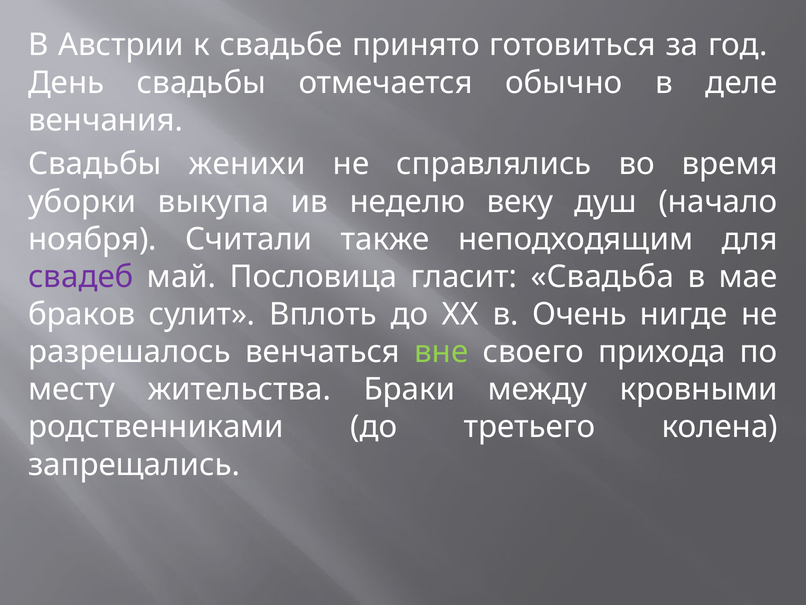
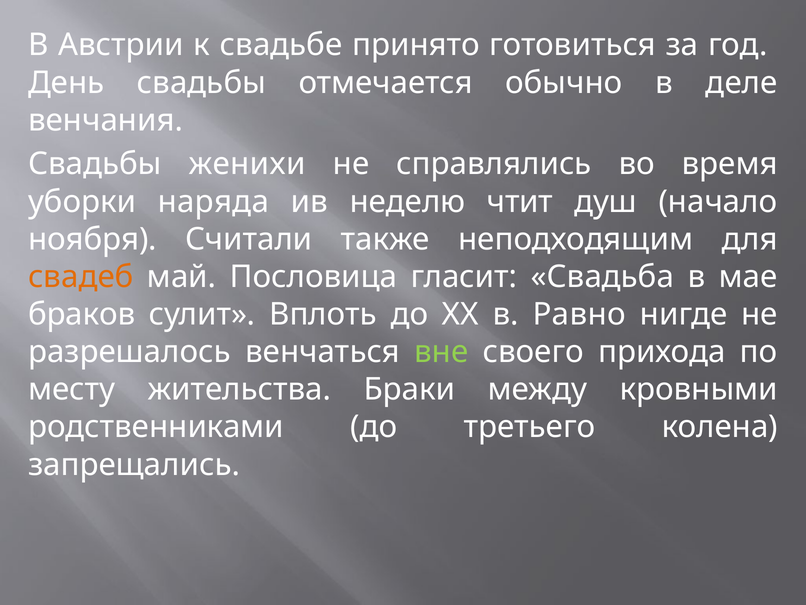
выкупа: выкупа -> наряда
веку: веку -> чтит
свадеб colour: purple -> orange
Очень: Очень -> Равно
